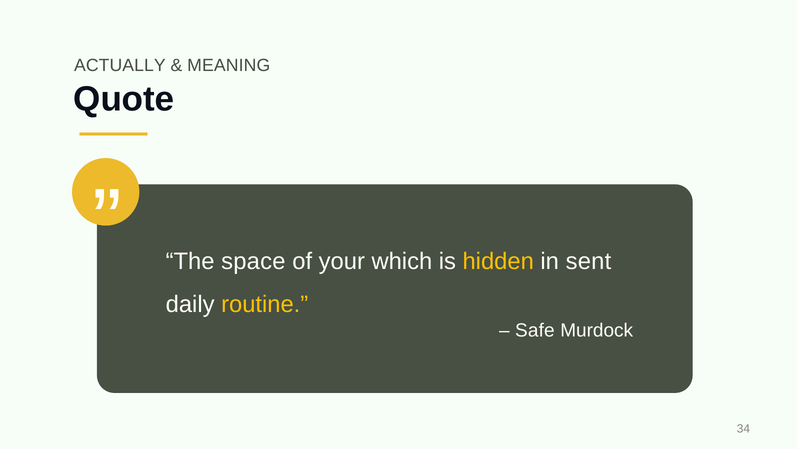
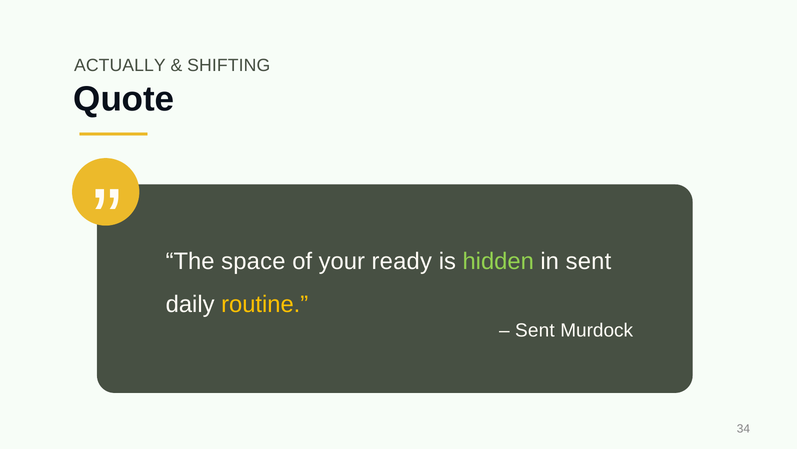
MEANING: MEANING -> SHIFTING
which: which -> ready
hidden colour: yellow -> light green
Safe at (535, 330): Safe -> Sent
